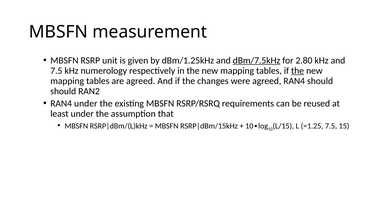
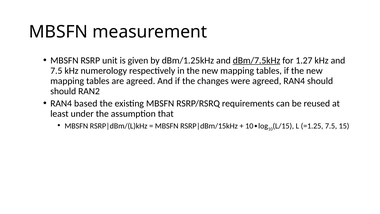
2.80: 2.80 -> 1.27
the at (298, 71) underline: present -> none
RAN4 under: under -> based
